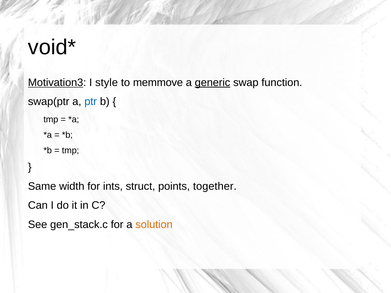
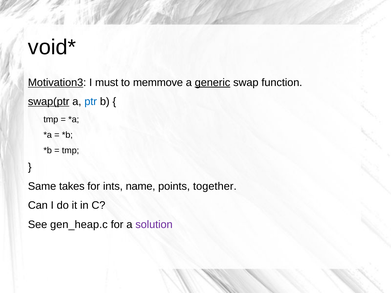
style: style -> must
swap(ptr underline: none -> present
width: width -> takes
struct: struct -> name
gen_stack.c: gen_stack.c -> gen_heap.c
solution colour: orange -> purple
